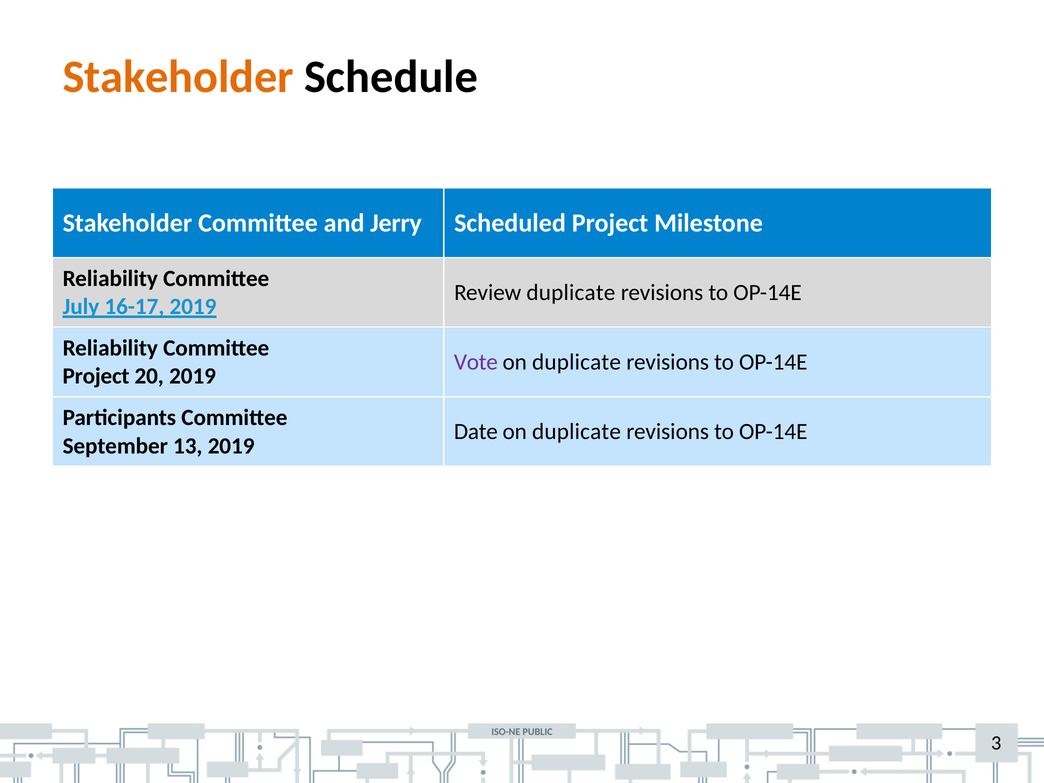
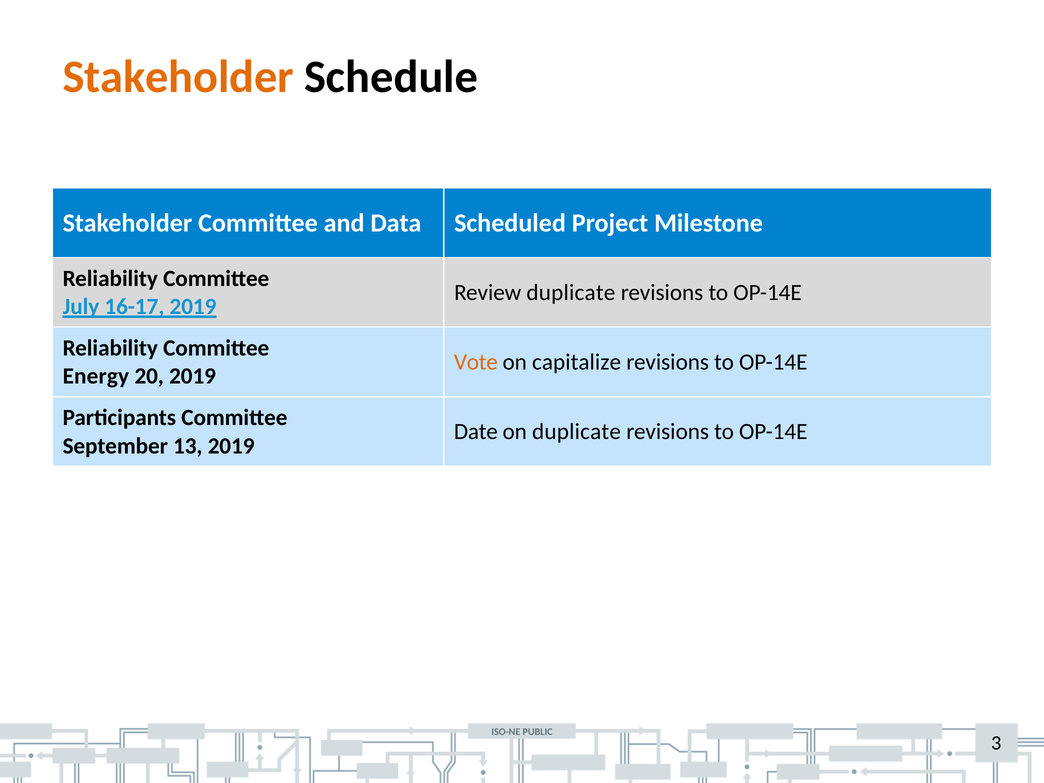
Jerry: Jerry -> Data
Vote colour: purple -> orange
duplicate at (577, 362): duplicate -> capitalize
Project at (96, 376): Project -> Energy
